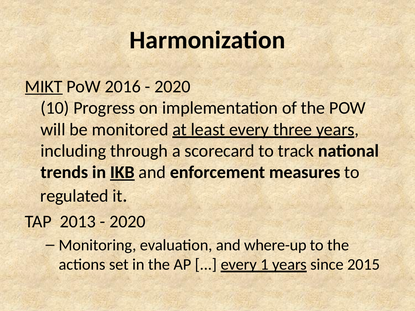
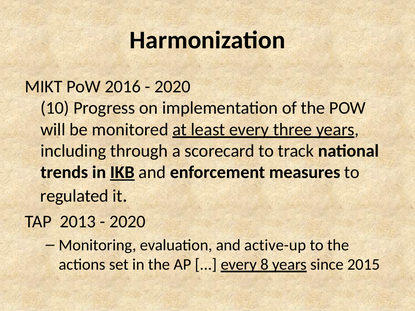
MIKT underline: present -> none
where-up: where-up -> active-up
1: 1 -> 8
